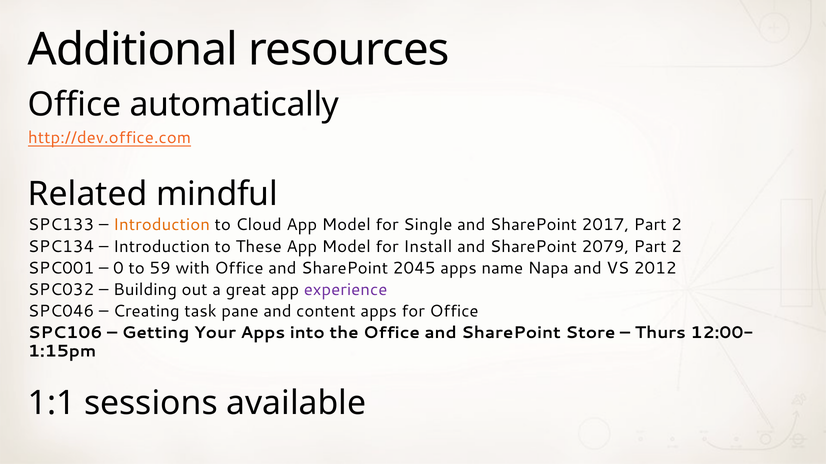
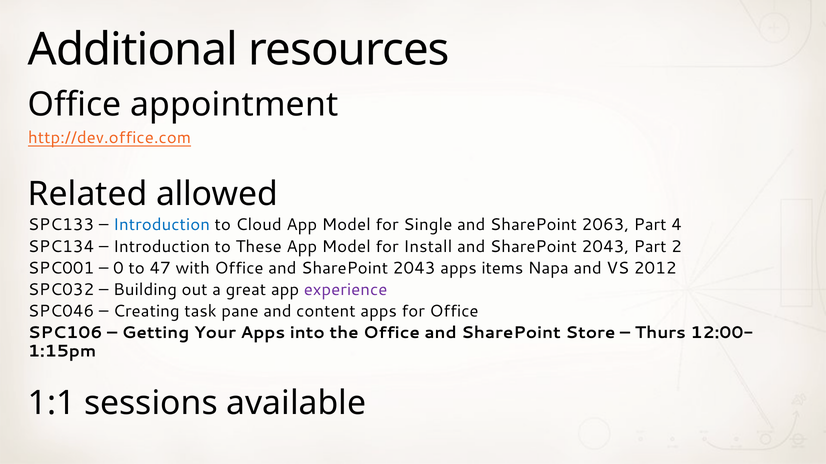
automatically: automatically -> appointment
mindful: mindful -> allowed
Introduction at (162, 225) colour: orange -> blue
2017: 2017 -> 2063
2 at (676, 225): 2 -> 4
2079 at (605, 247): 2079 -> 2043
59: 59 -> 47
Office and SharePoint 2045: 2045 -> 2043
name: name -> items
